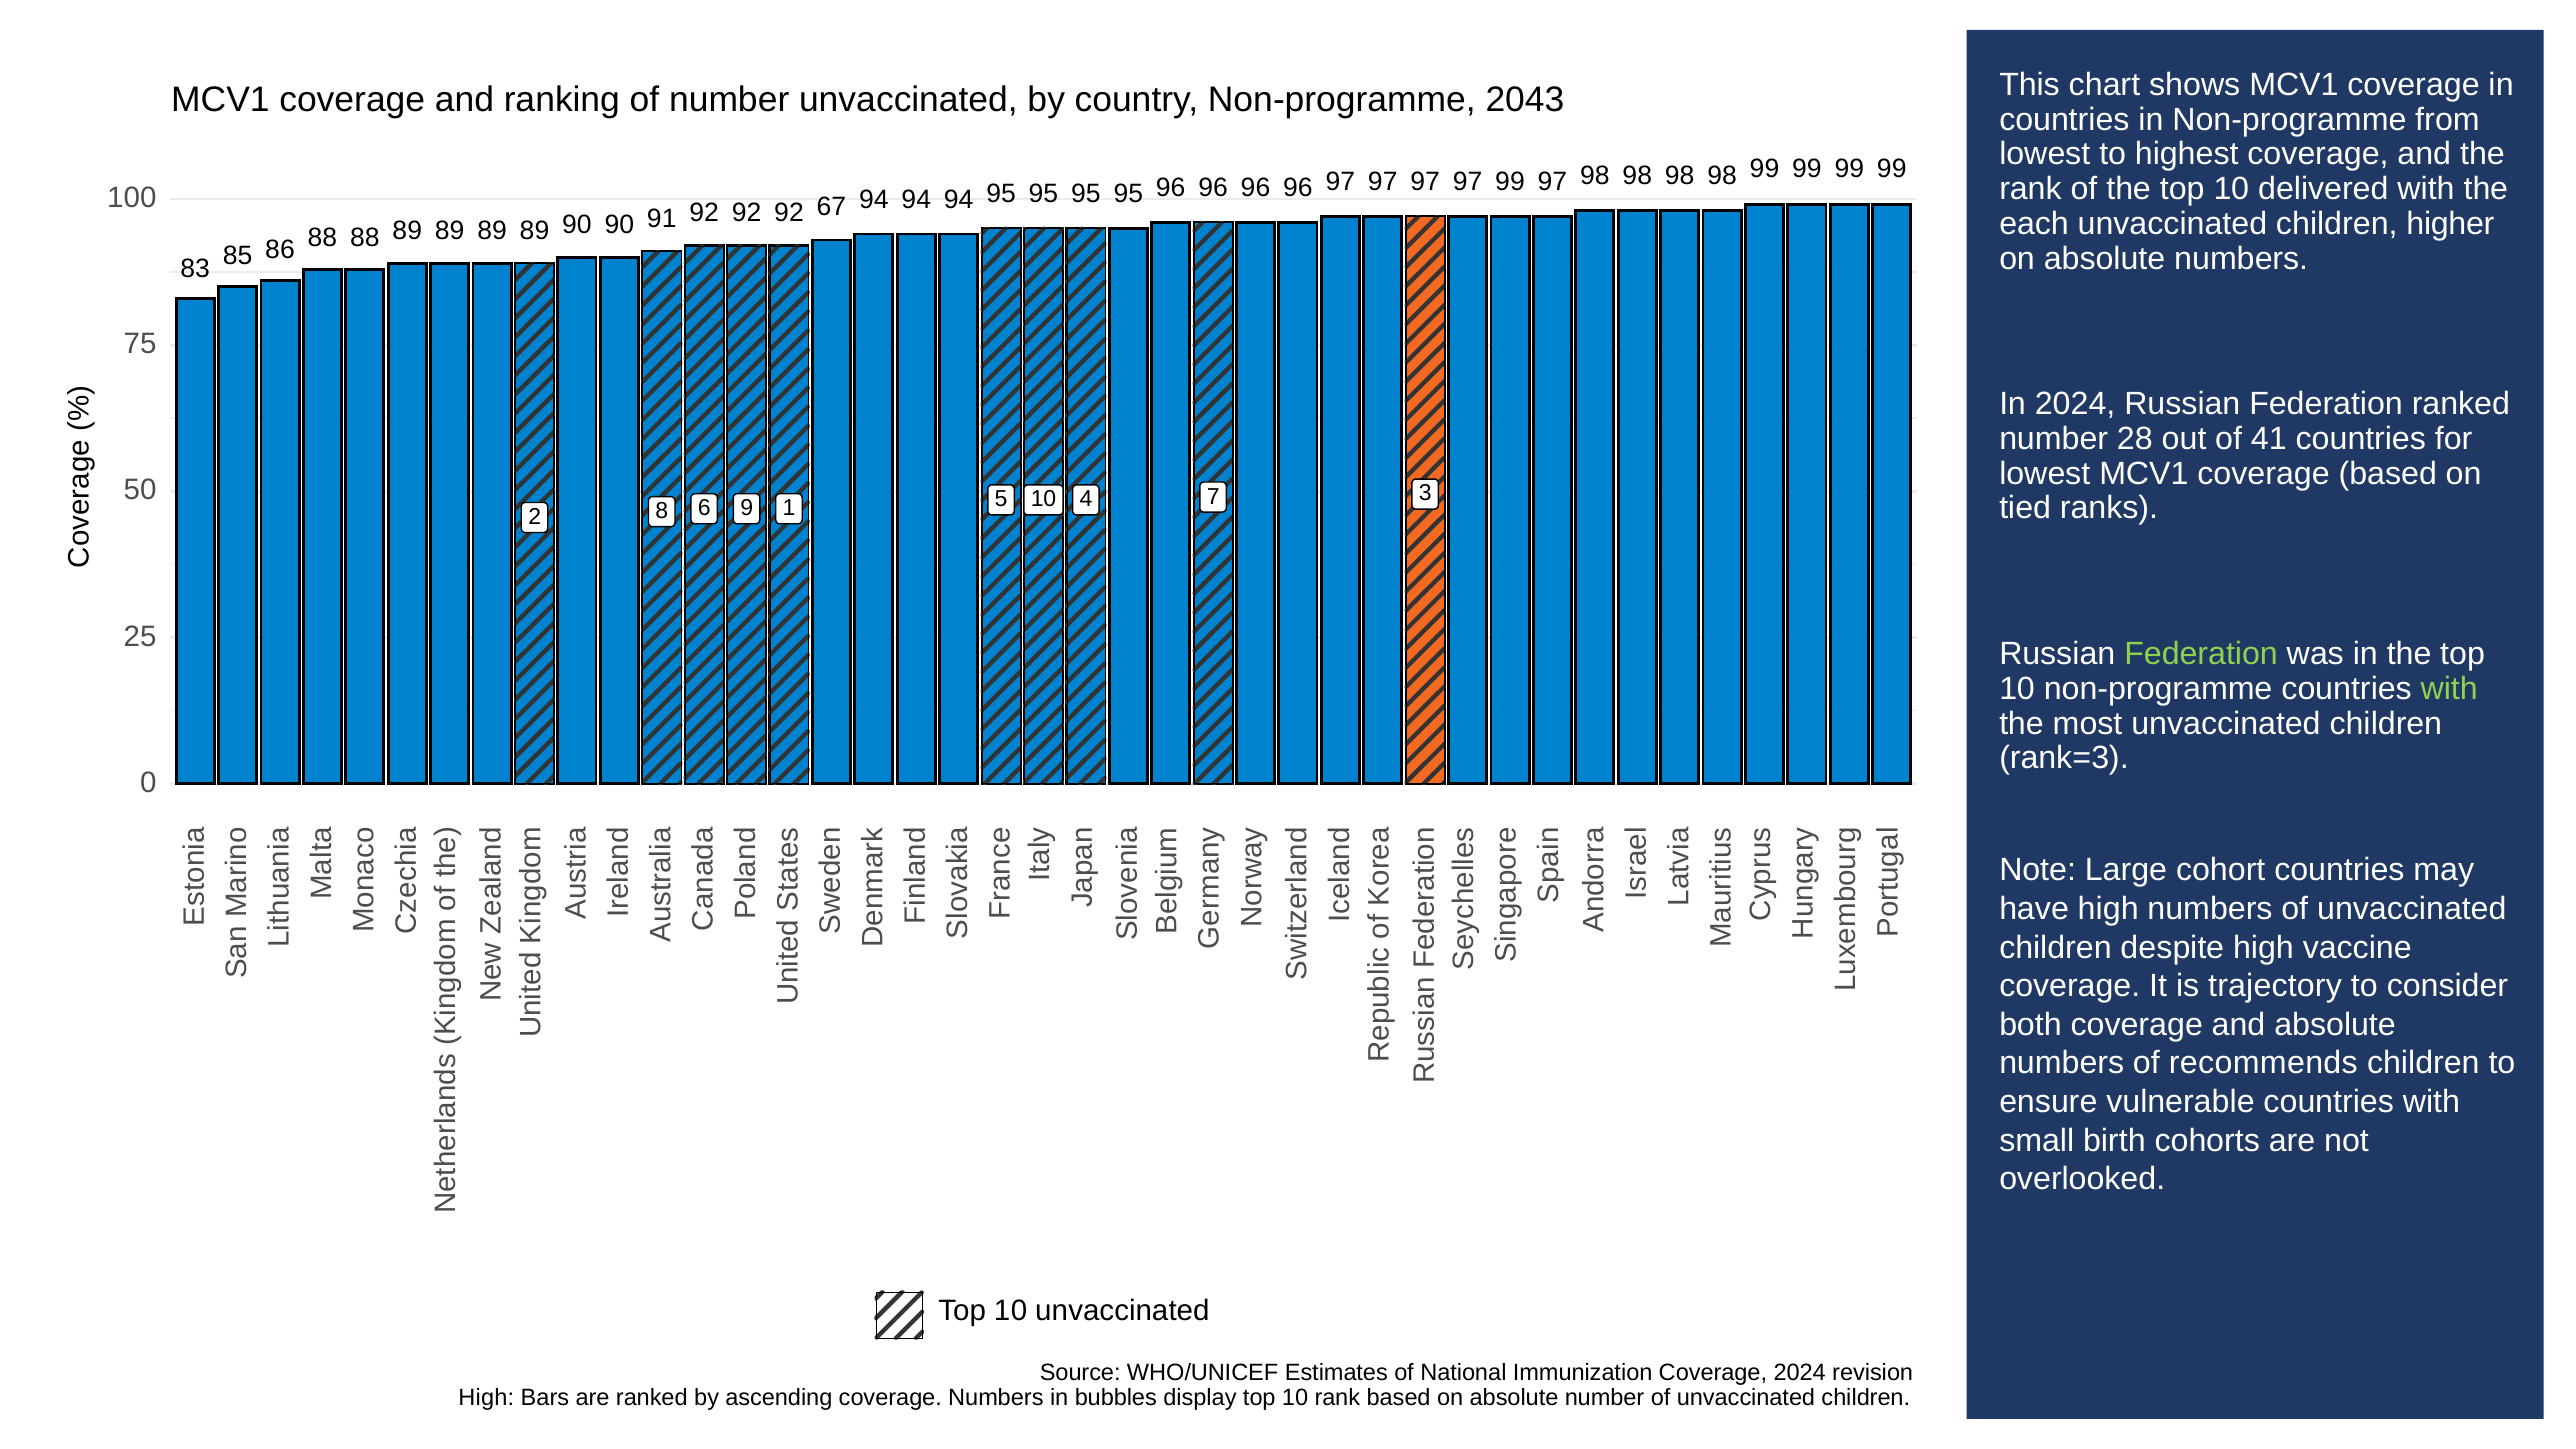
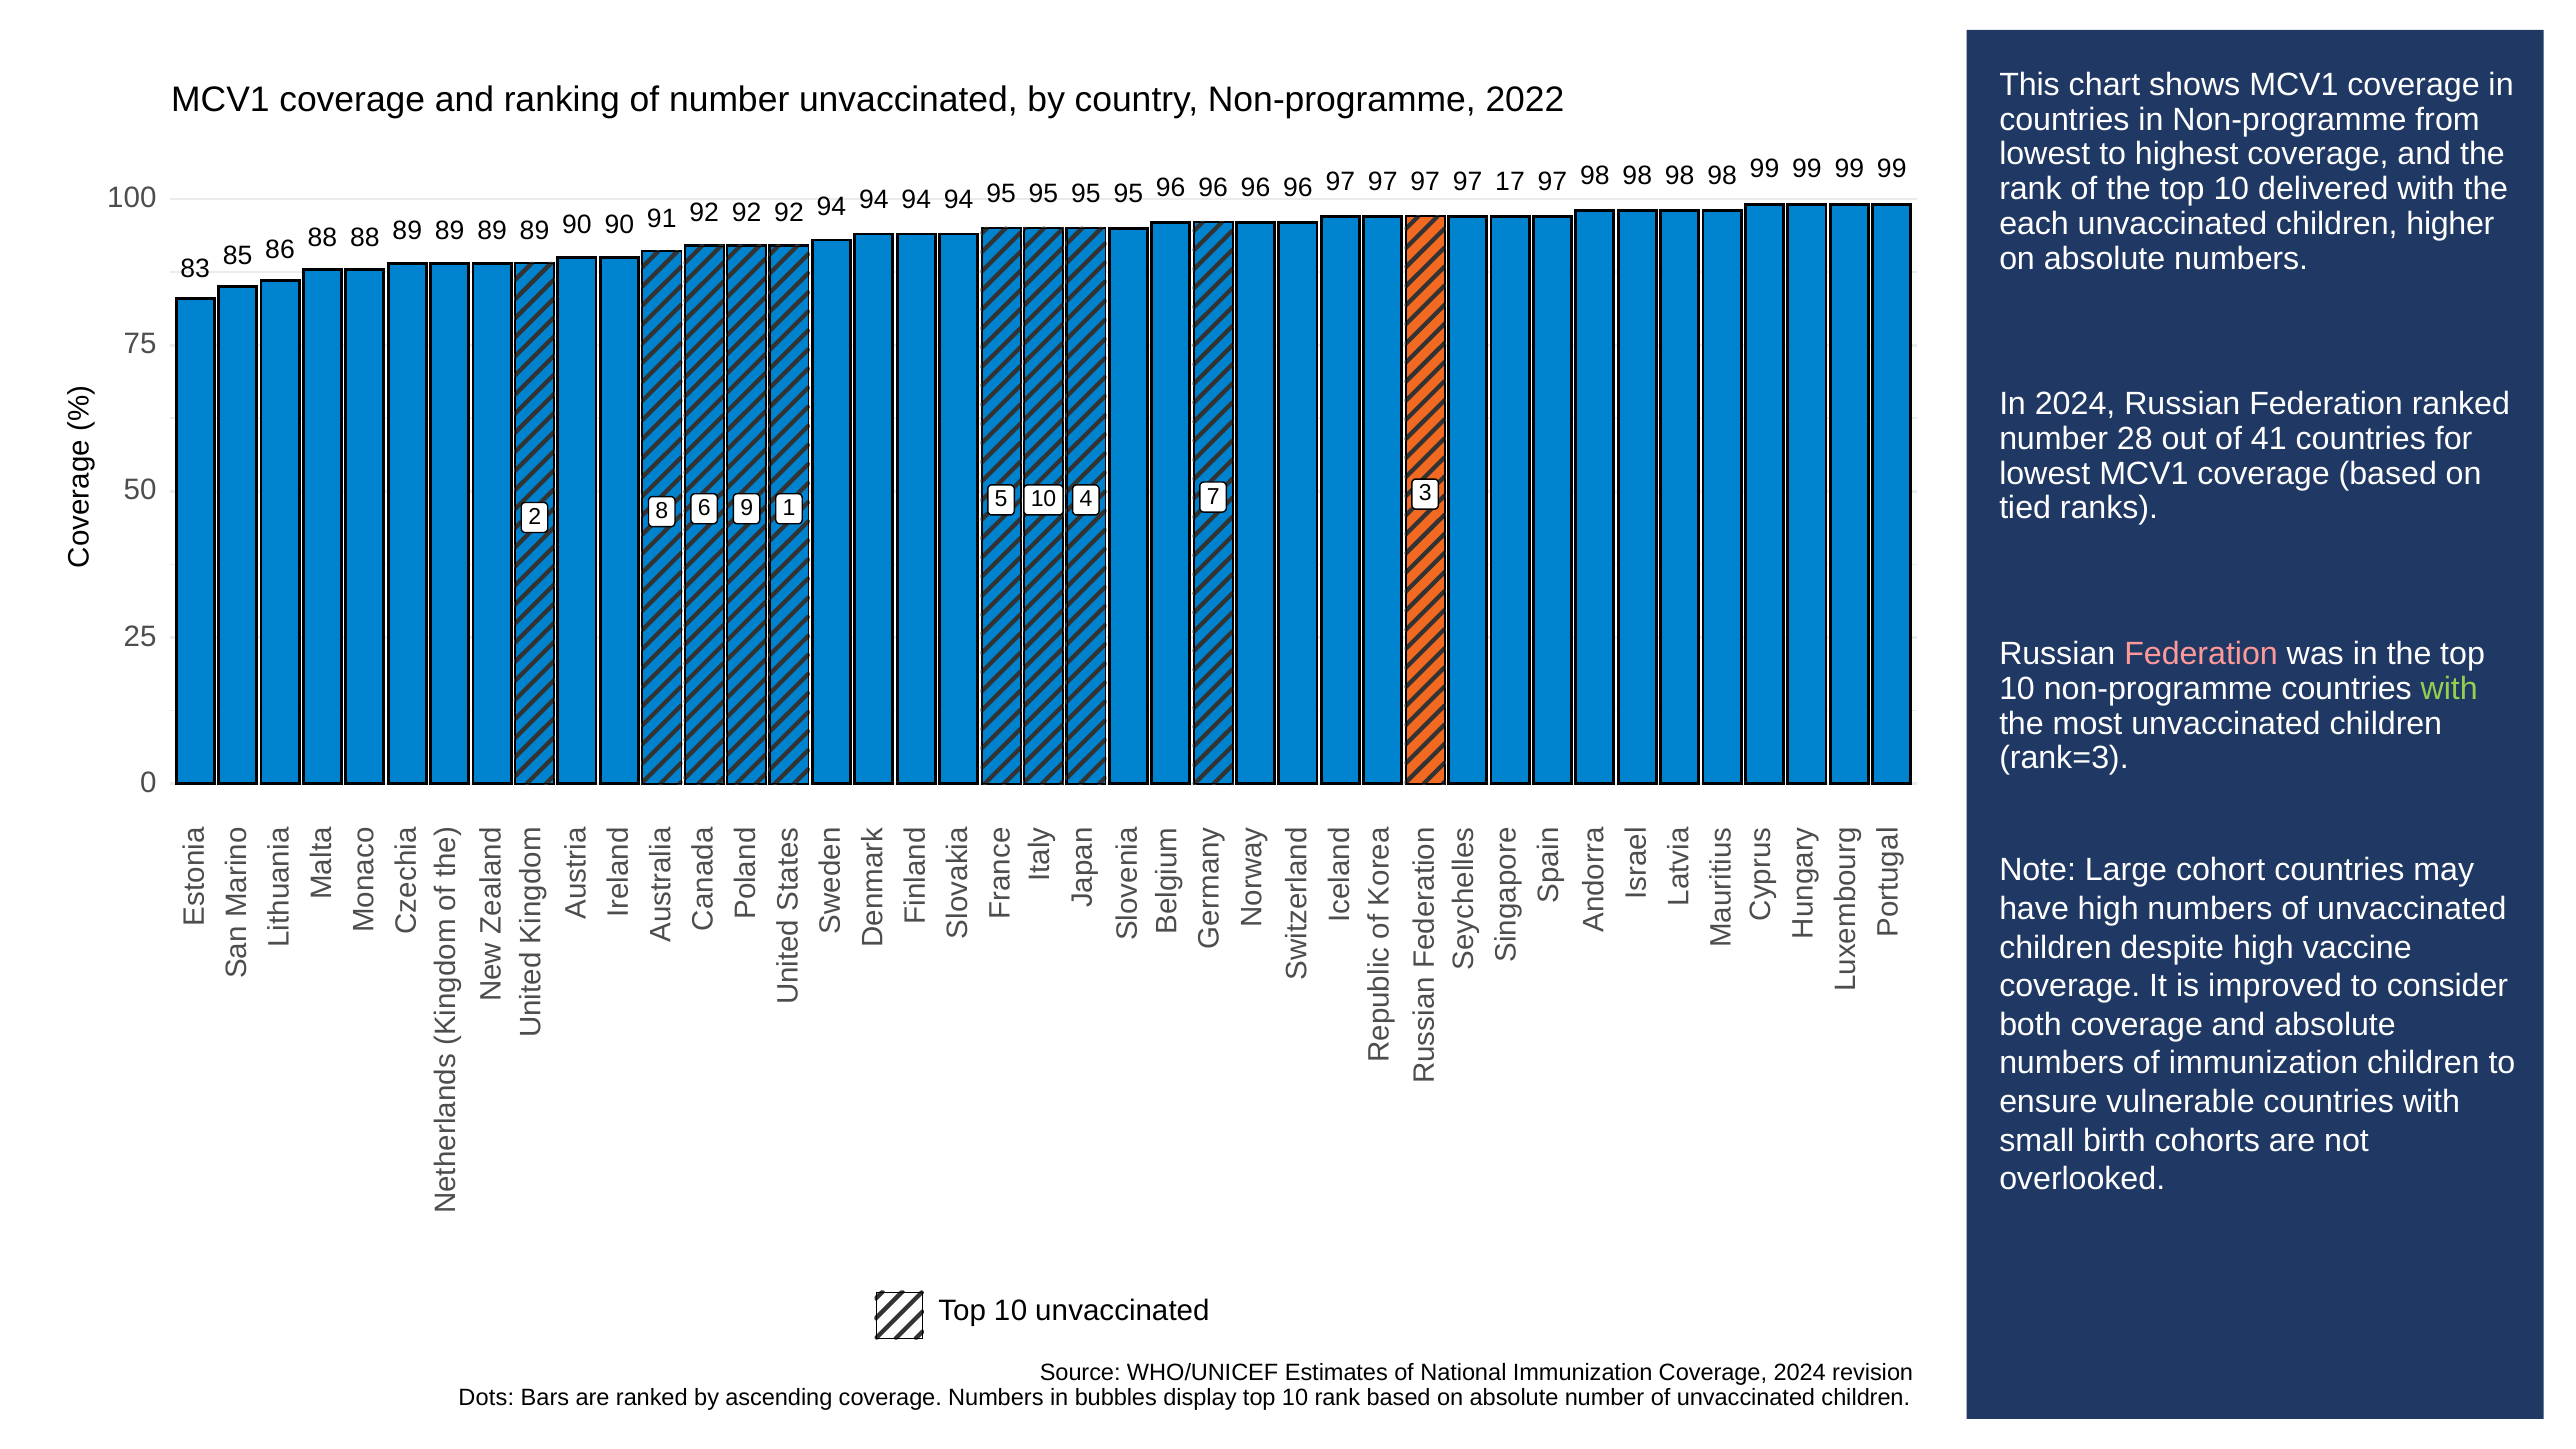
2043: 2043 -> 2022
97 99: 99 -> 17
92 67: 67 -> 94
Federation at (2201, 654) colour: light green -> pink
trajectory: trajectory -> improved
of recommends: recommends -> immunization
High at (486, 1398): High -> Dots
